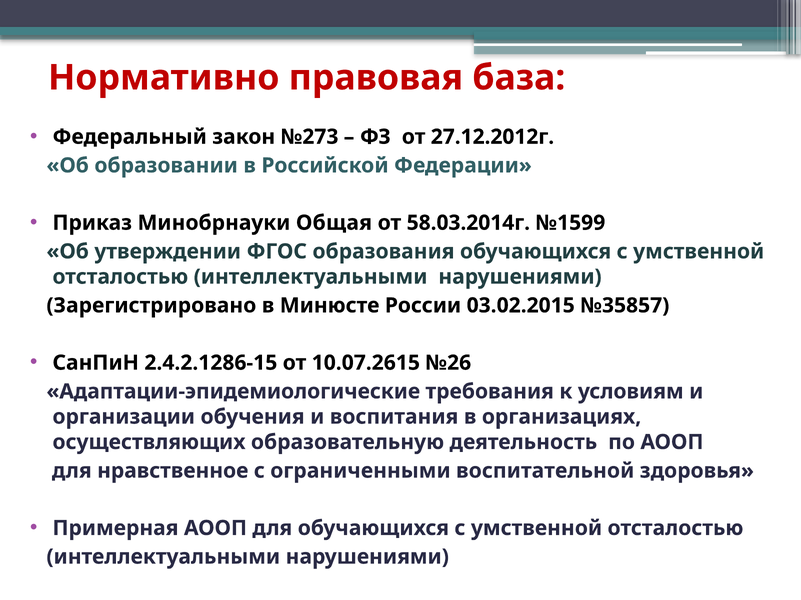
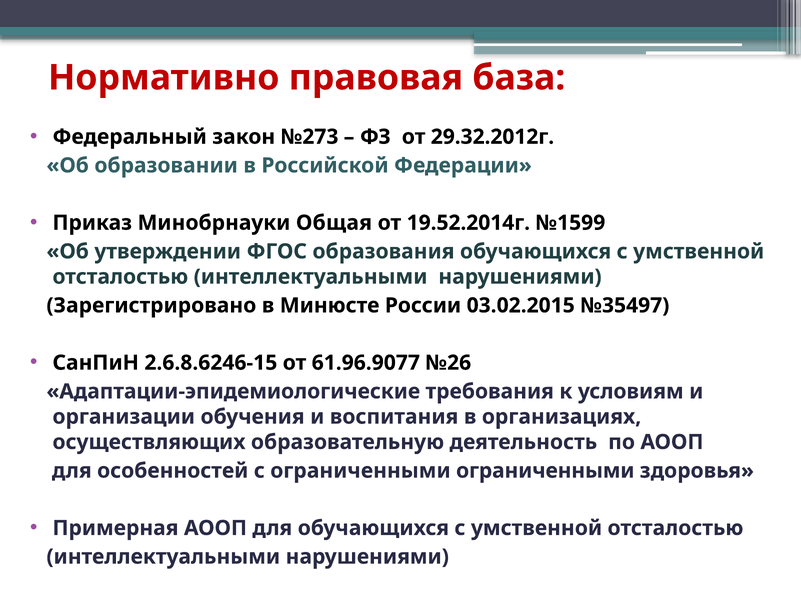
27.12.2012г: 27.12.2012г -> 29.32.2012г
58.03.2014г: 58.03.2014г -> 19.52.2014г
№35857: №35857 -> №35497
2.4.2.1286-15: 2.4.2.1286-15 -> 2.6.8.6246-15
10.07.2615: 10.07.2615 -> 61.96.9077
нравственное: нравственное -> особенностей
ограниченными воспитательной: воспитательной -> ограниченными
